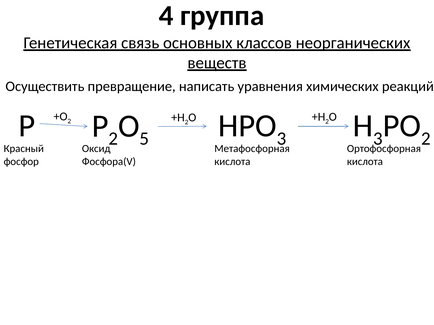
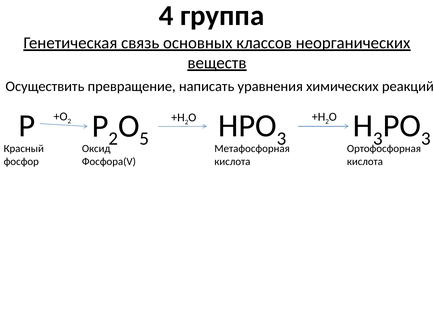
2 at (426, 139): 2 -> 3
